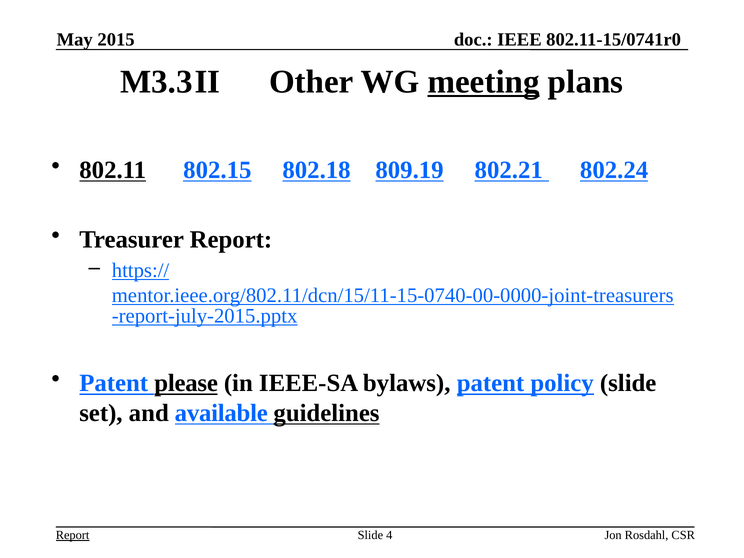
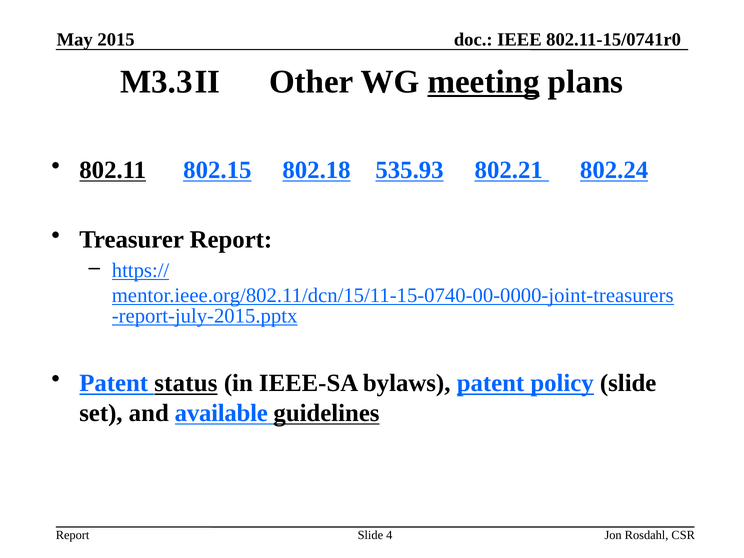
809.19: 809.19 -> 535.93
please: please -> status
Report at (73, 535) underline: present -> none
